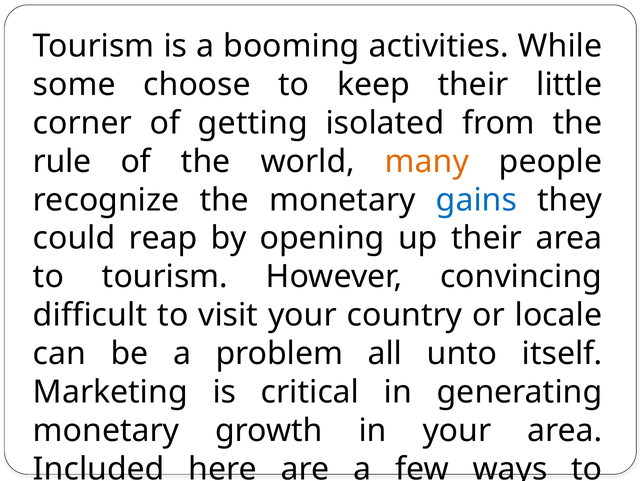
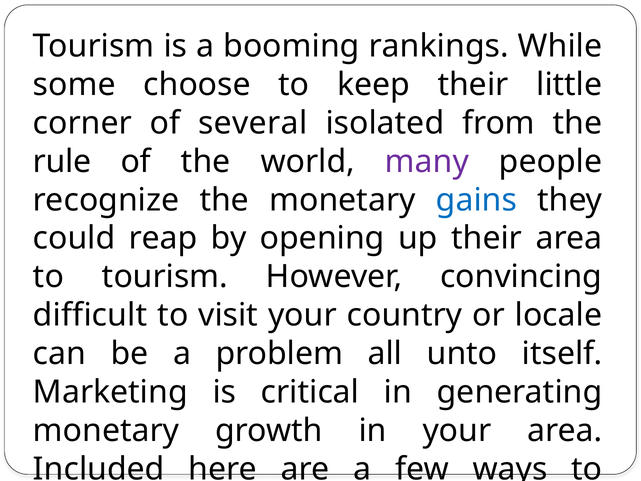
activities: activities -> rankings
getting: getting -> several
many colour: orange -> purple
